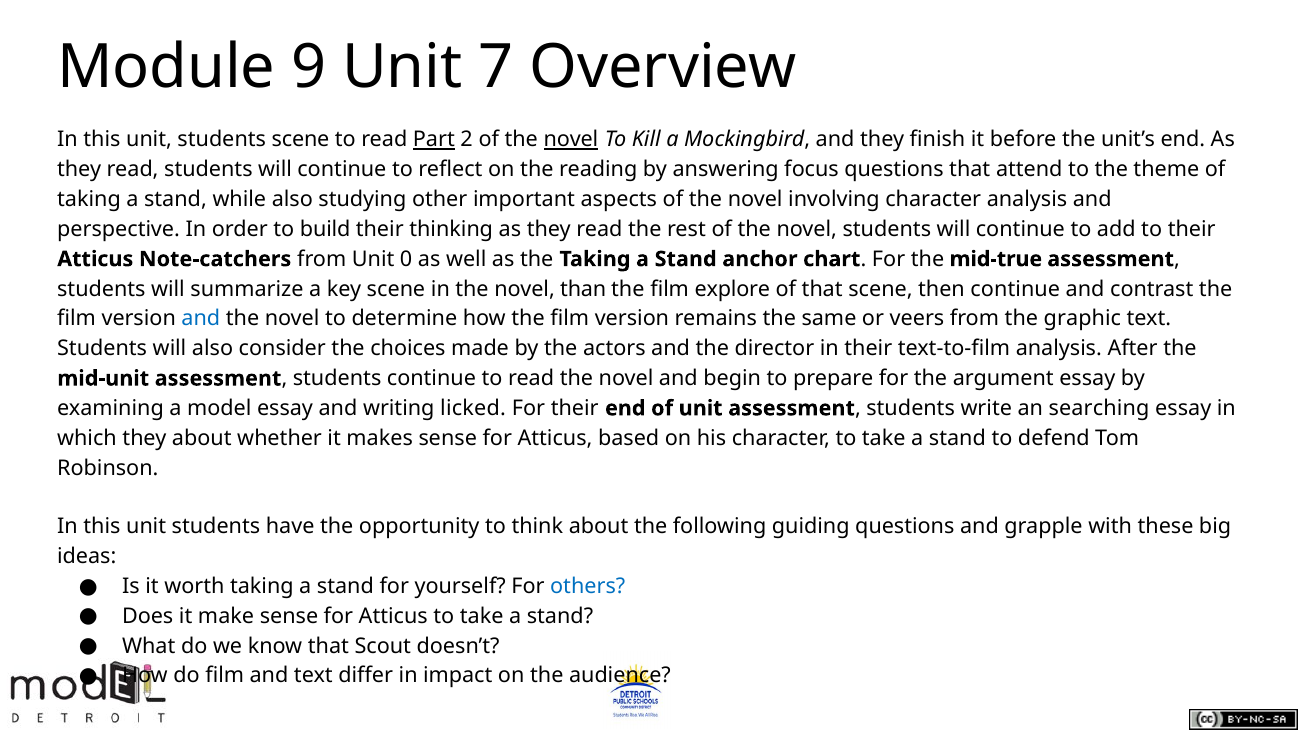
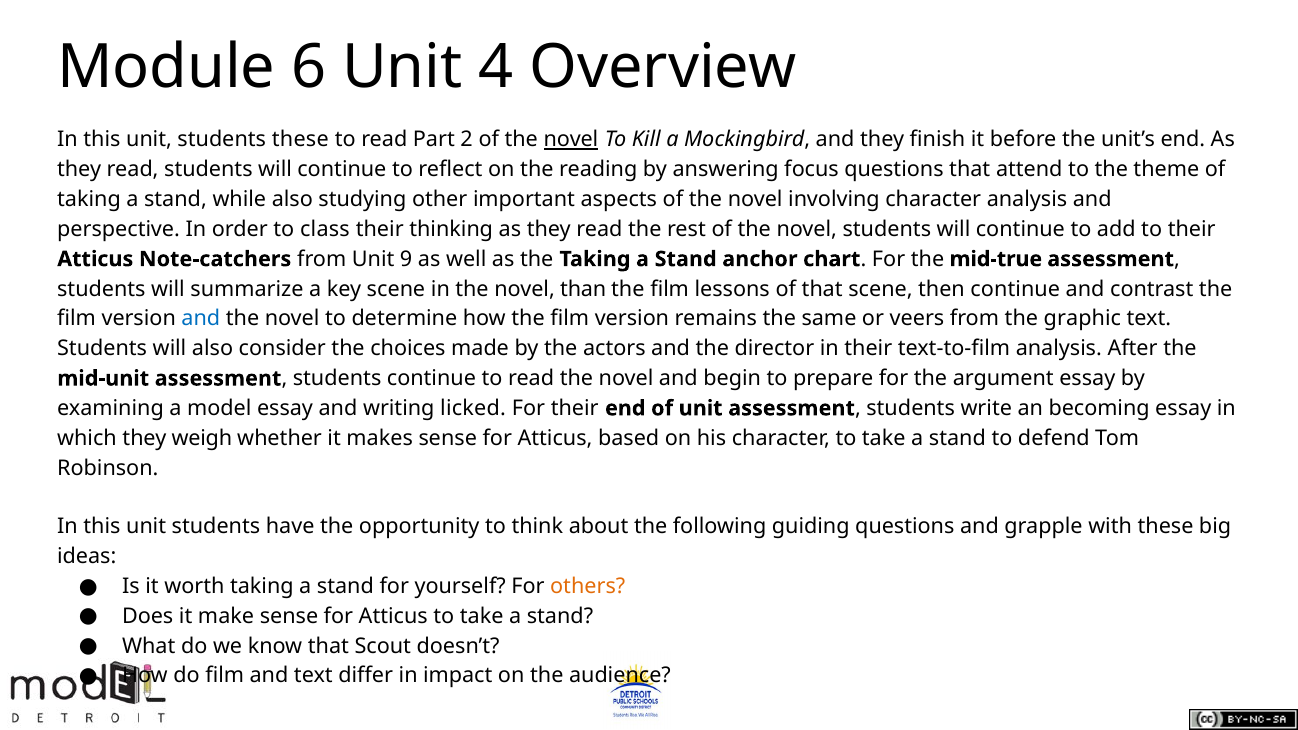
9: 9 -> 6
7: 7 -> 4
students scene: scene -> these
Part underline: present -> none
build: build -> class
0: 0 -> 9
explore: explore -> lessons
searching: searching -> becoming
they about: about -> weigh
others colour: blue -> orange
